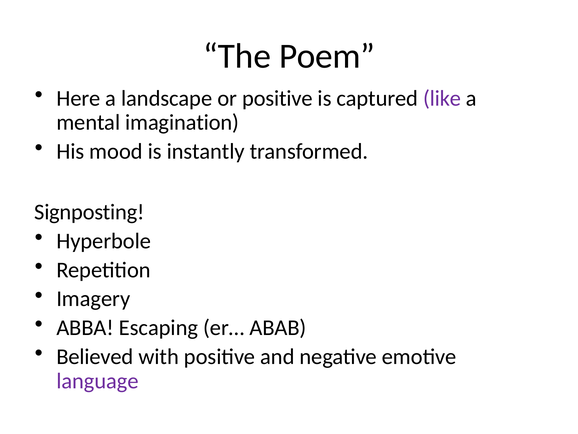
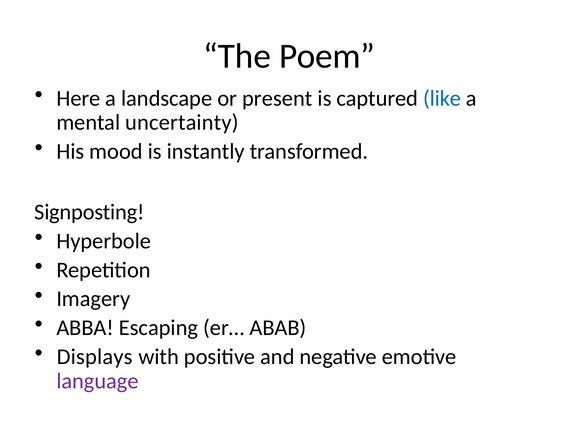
or positive: positive -> present
like colour: purple -> blue
imagination: imagination -> uncertainty
Believed: Believed -> Displays
